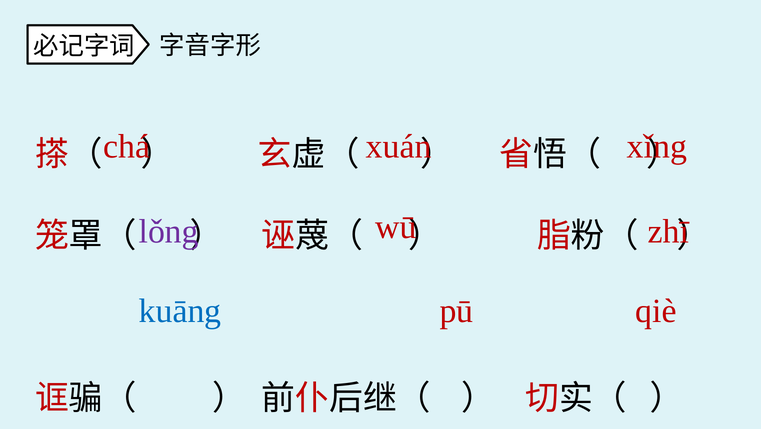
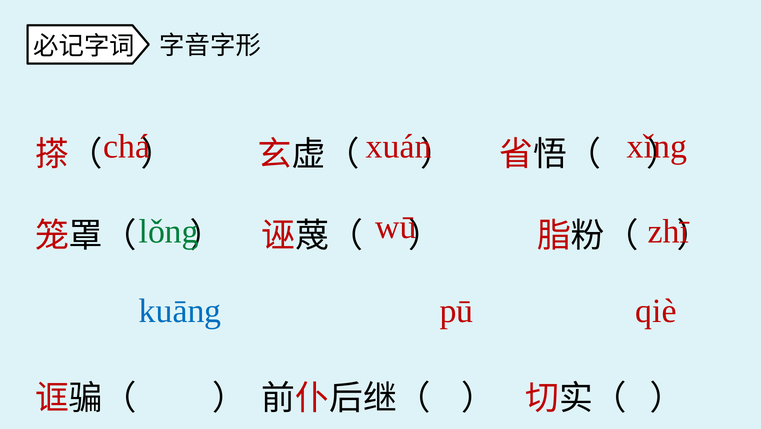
lǒng colour: purple -> green
